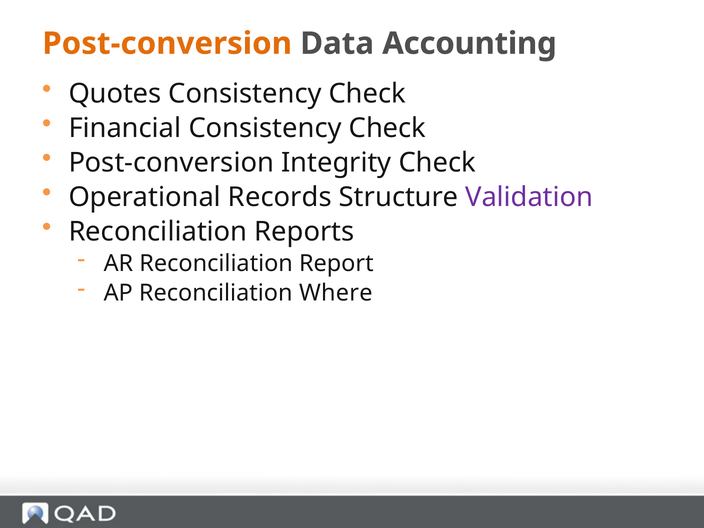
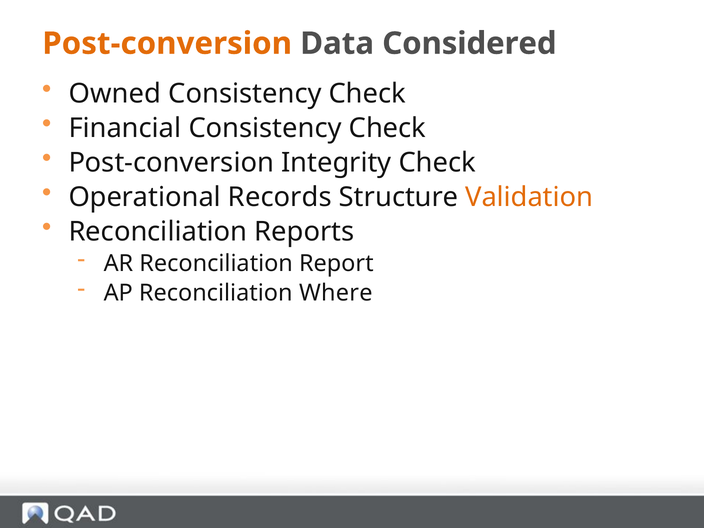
Accounting: Accounting -> Considered
Quotes: Quotes -> Owned
Validation colour: purple -> orange
